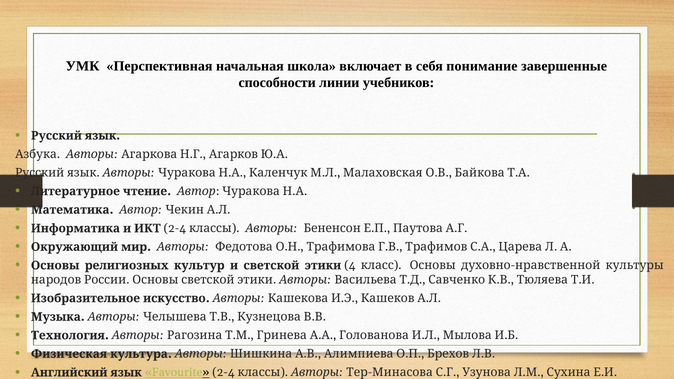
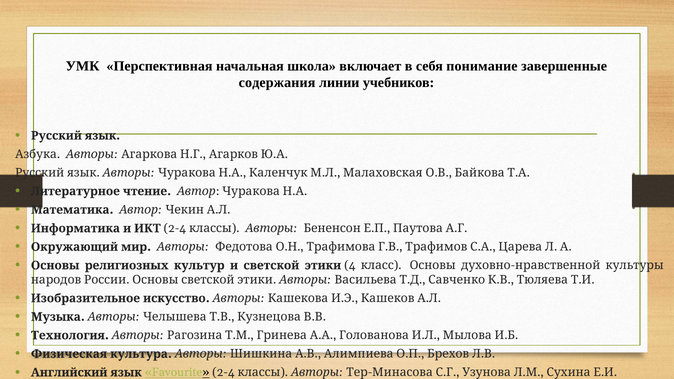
способности: способности -> содержания
